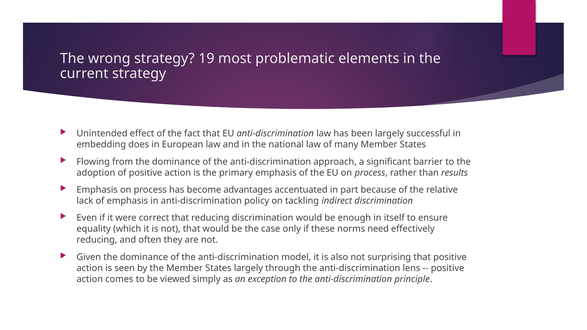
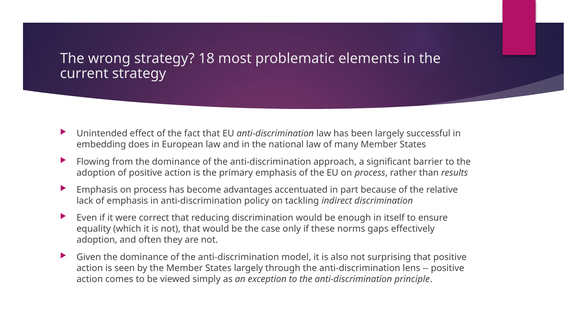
19: 19 -> 18
need: need -> gaps
reducing at (97, 240): reducing -> adoption
